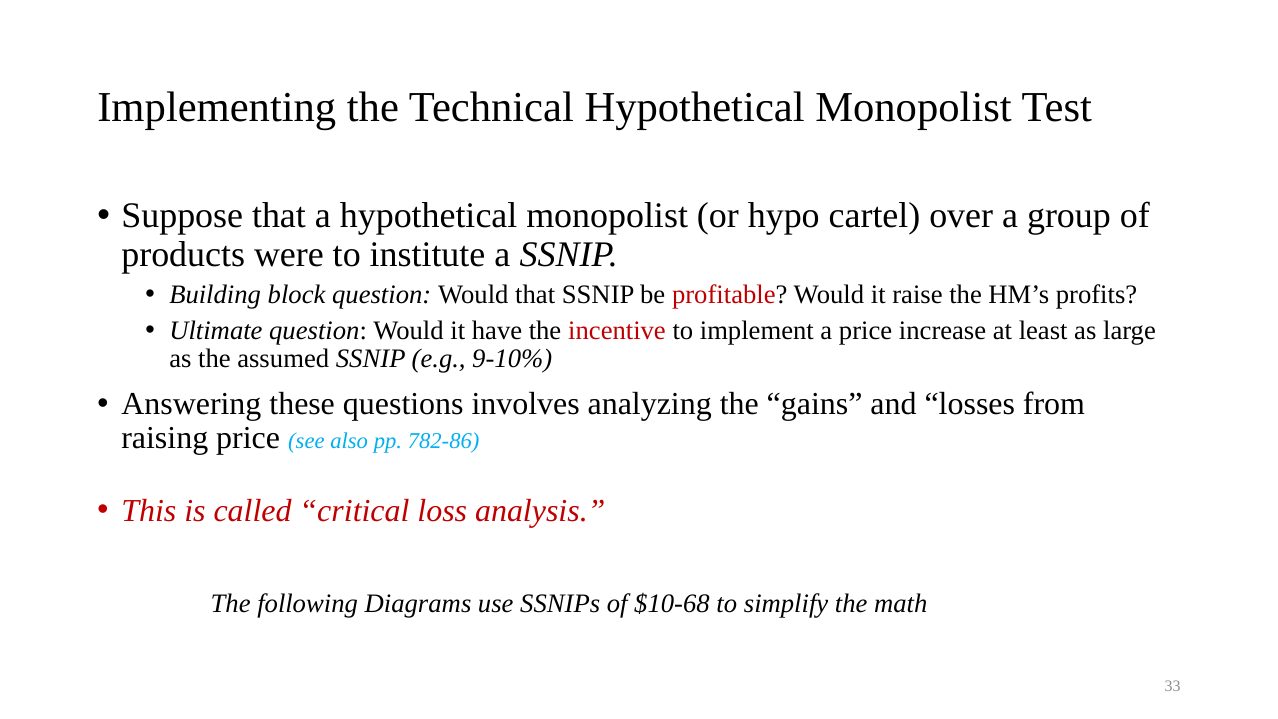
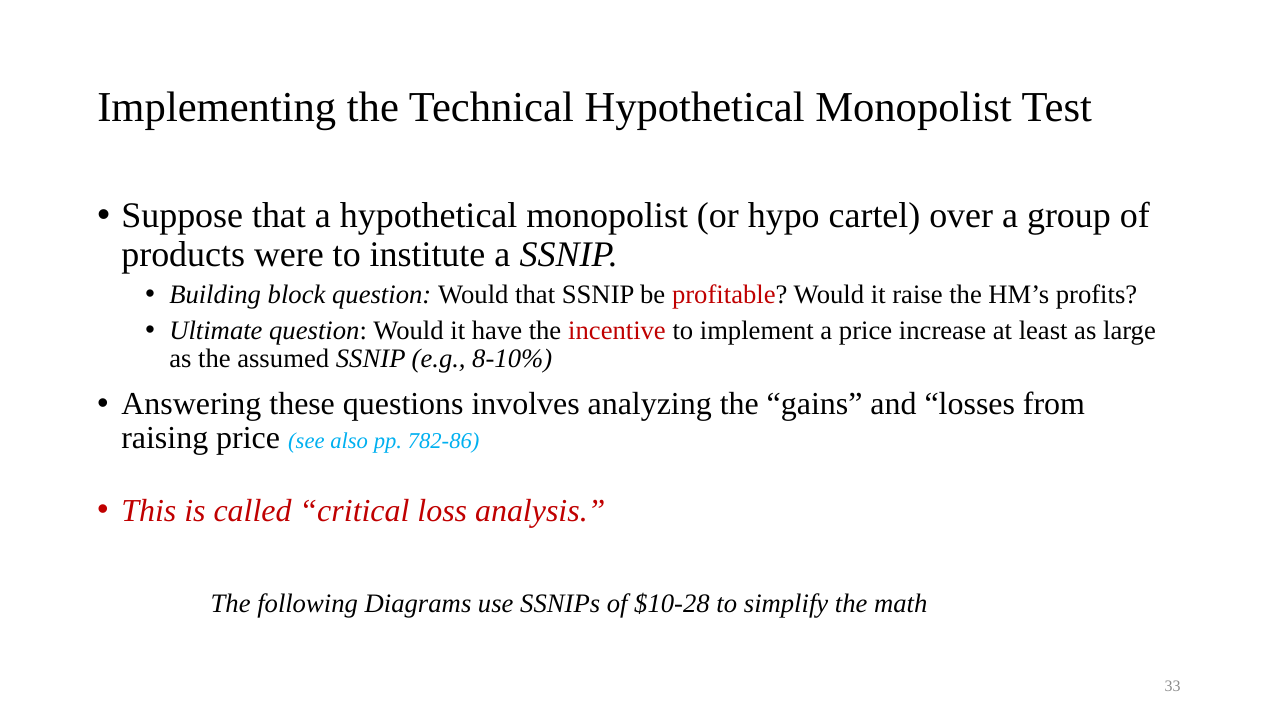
9-10%: 9-10% -> 8-10%
$10-68: $10-68 -> $10-28
